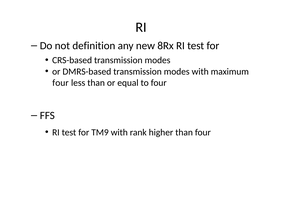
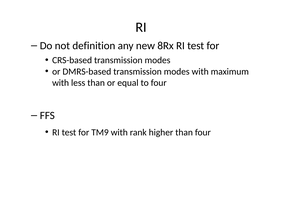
four at (61, 83): four -> with
